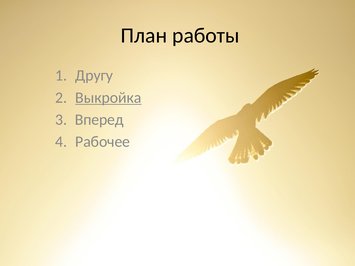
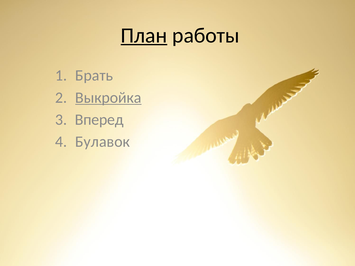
План underline: none -> present
Другу: Другу -> Брать
Рабочее: Рабочее -> Булавок
